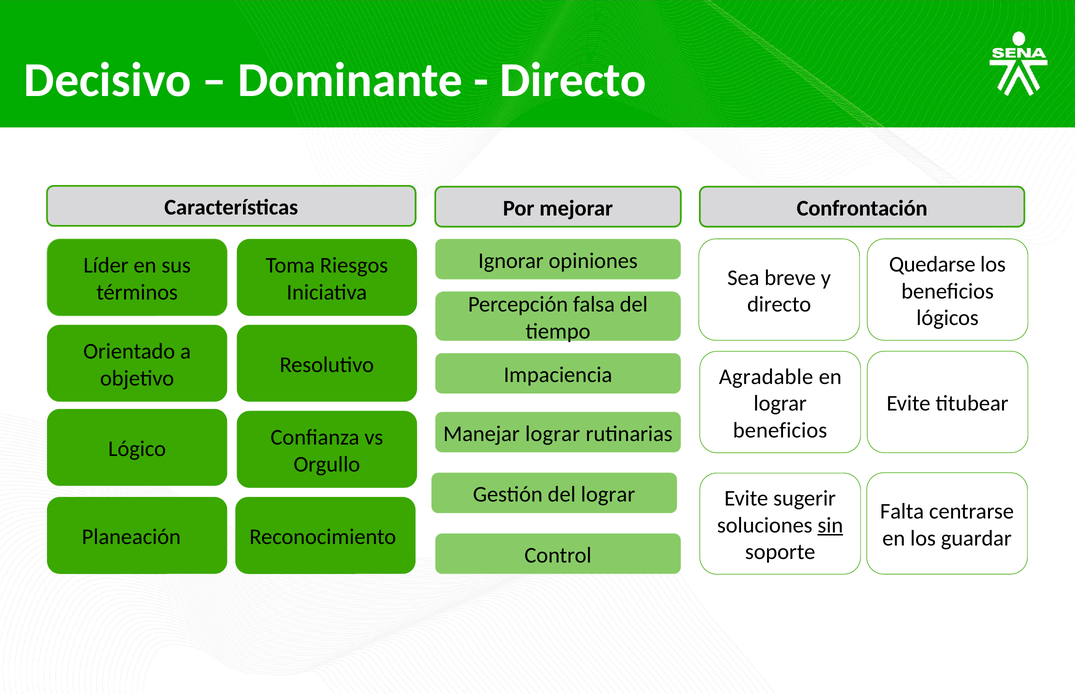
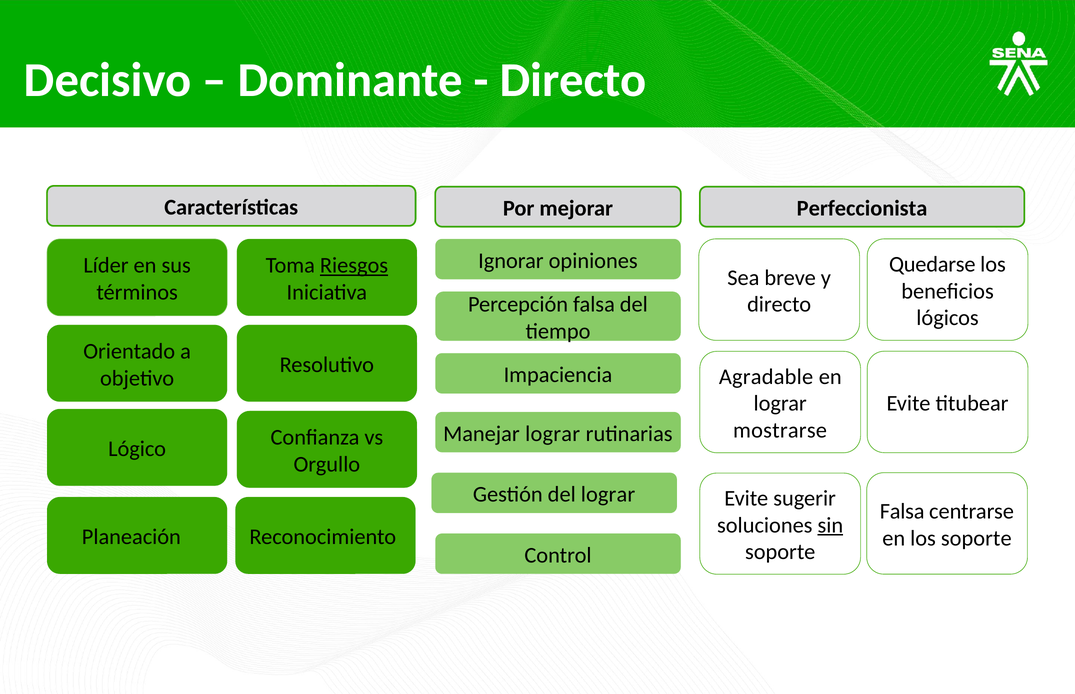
Confrontación: Confrontación -> Perfeccionista
Riesgos underline: none -> present
beneficios at (780, 431): beneficios -> mostrarse
Falta at (902, 512): Falta -> Falsa
los guardar: guardar -> soporte
